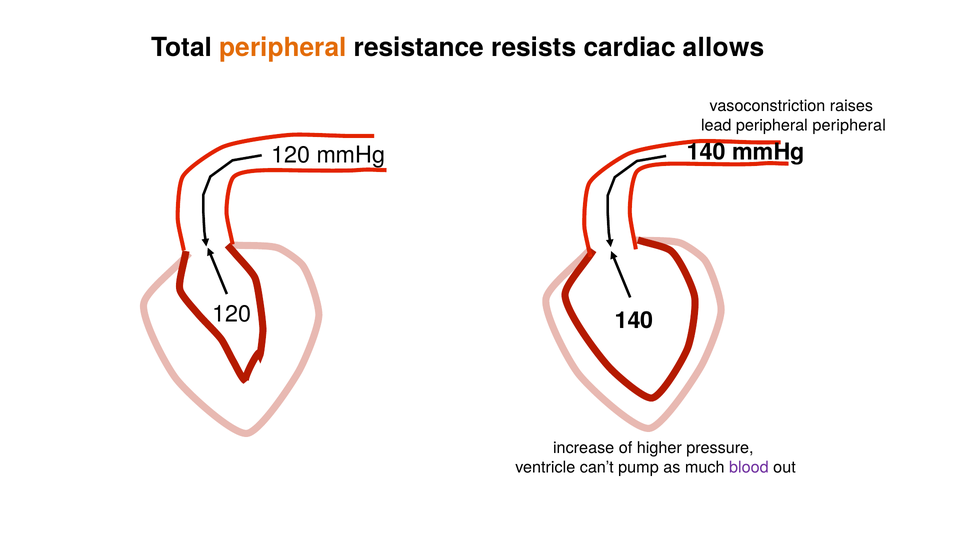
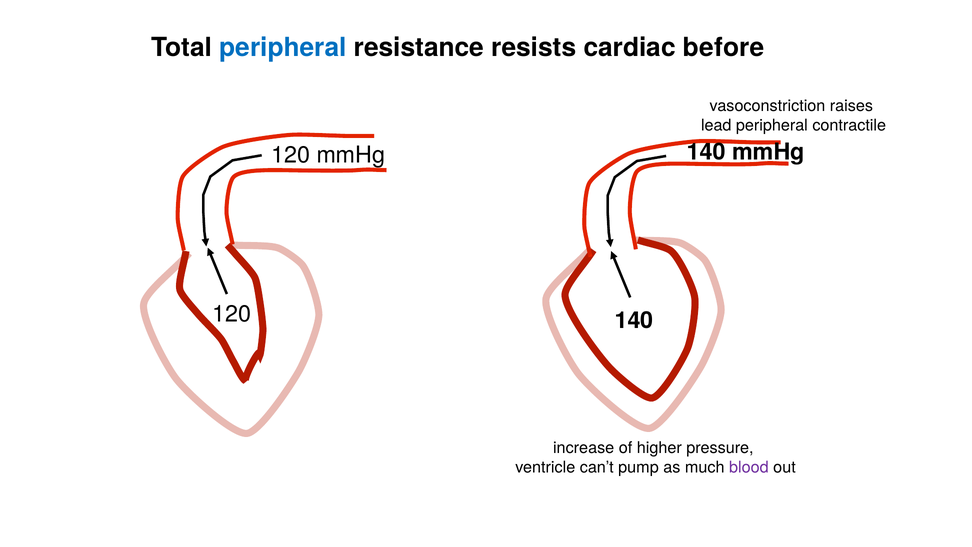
peripheral at (283, 47) colour: orange -> blue
allows: allows -> before
peripheral peripheral: peripheral -> contractile
